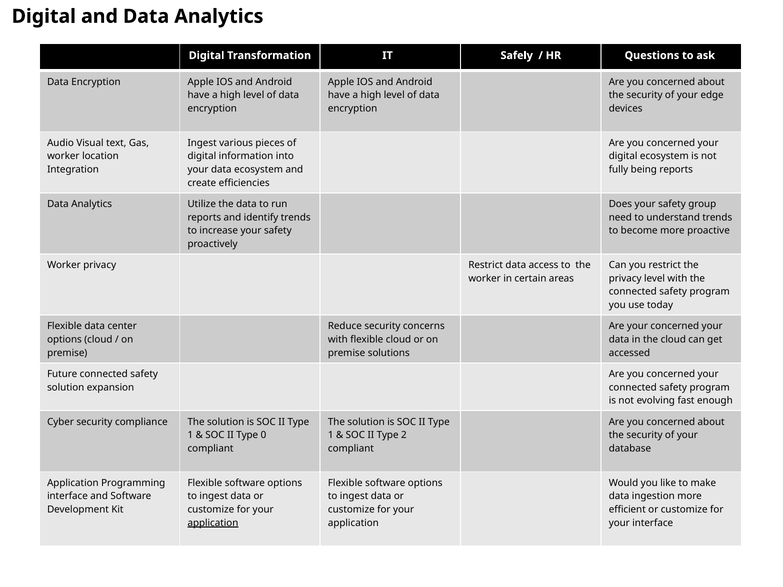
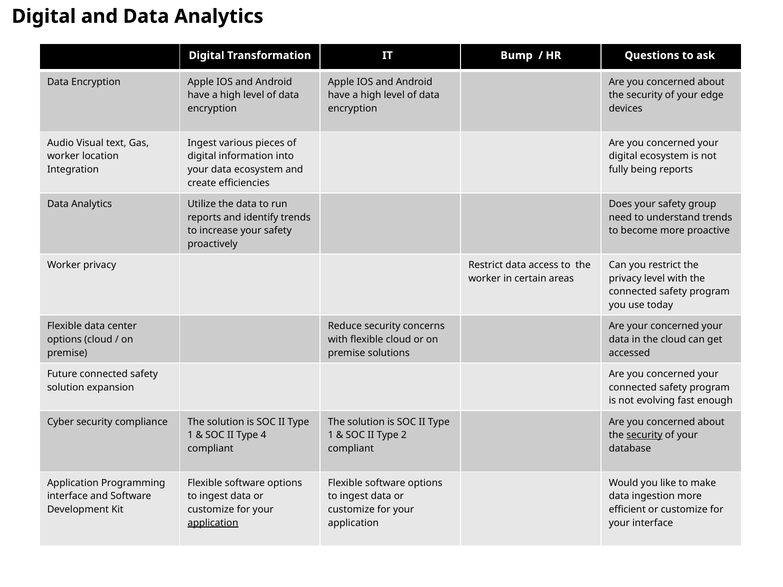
Safely: Safely -> Bump
0: 0 -> 4
security at (644, 435) underline: none -> present
